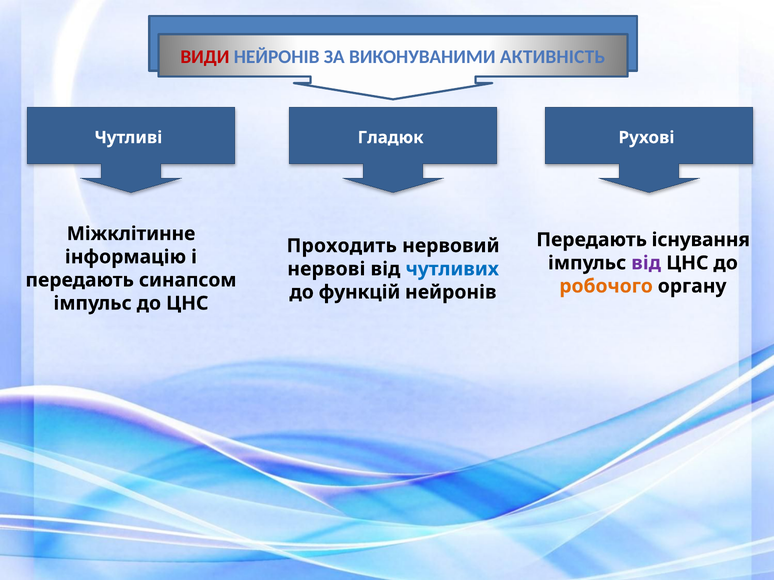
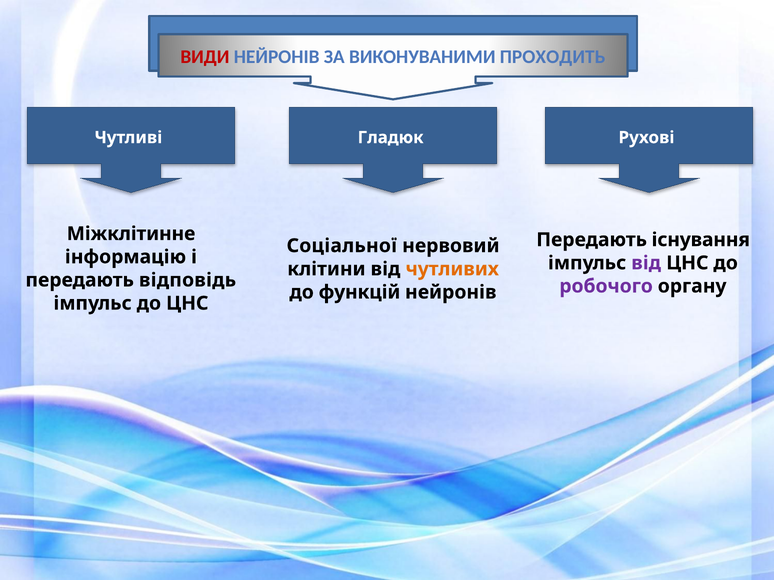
АКТИВНІСТЬ: АКТИВНІСТЬ -> ПРОХОДИТЬ
Проходить: Проходить -> Соціальної
нервові: нервові -> клітини
чутливих colour: blue -> orange
синапсом: синапсом -> відповідь
робочого colour: orange -> purple
